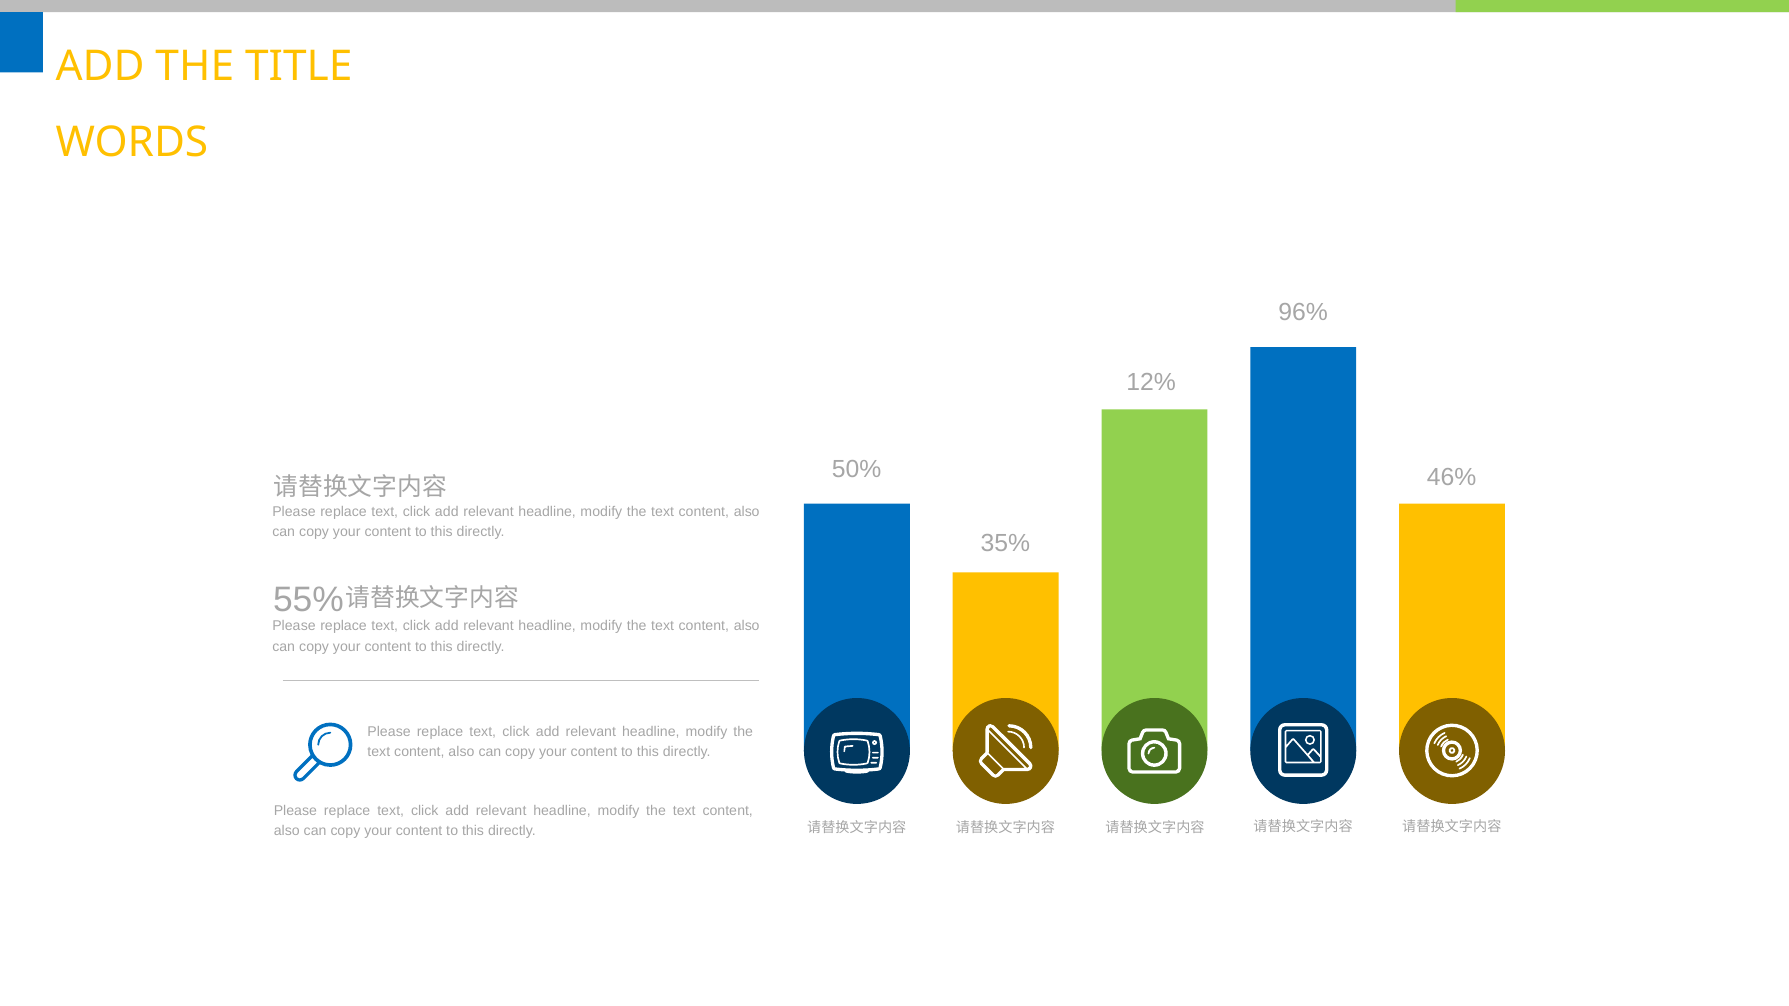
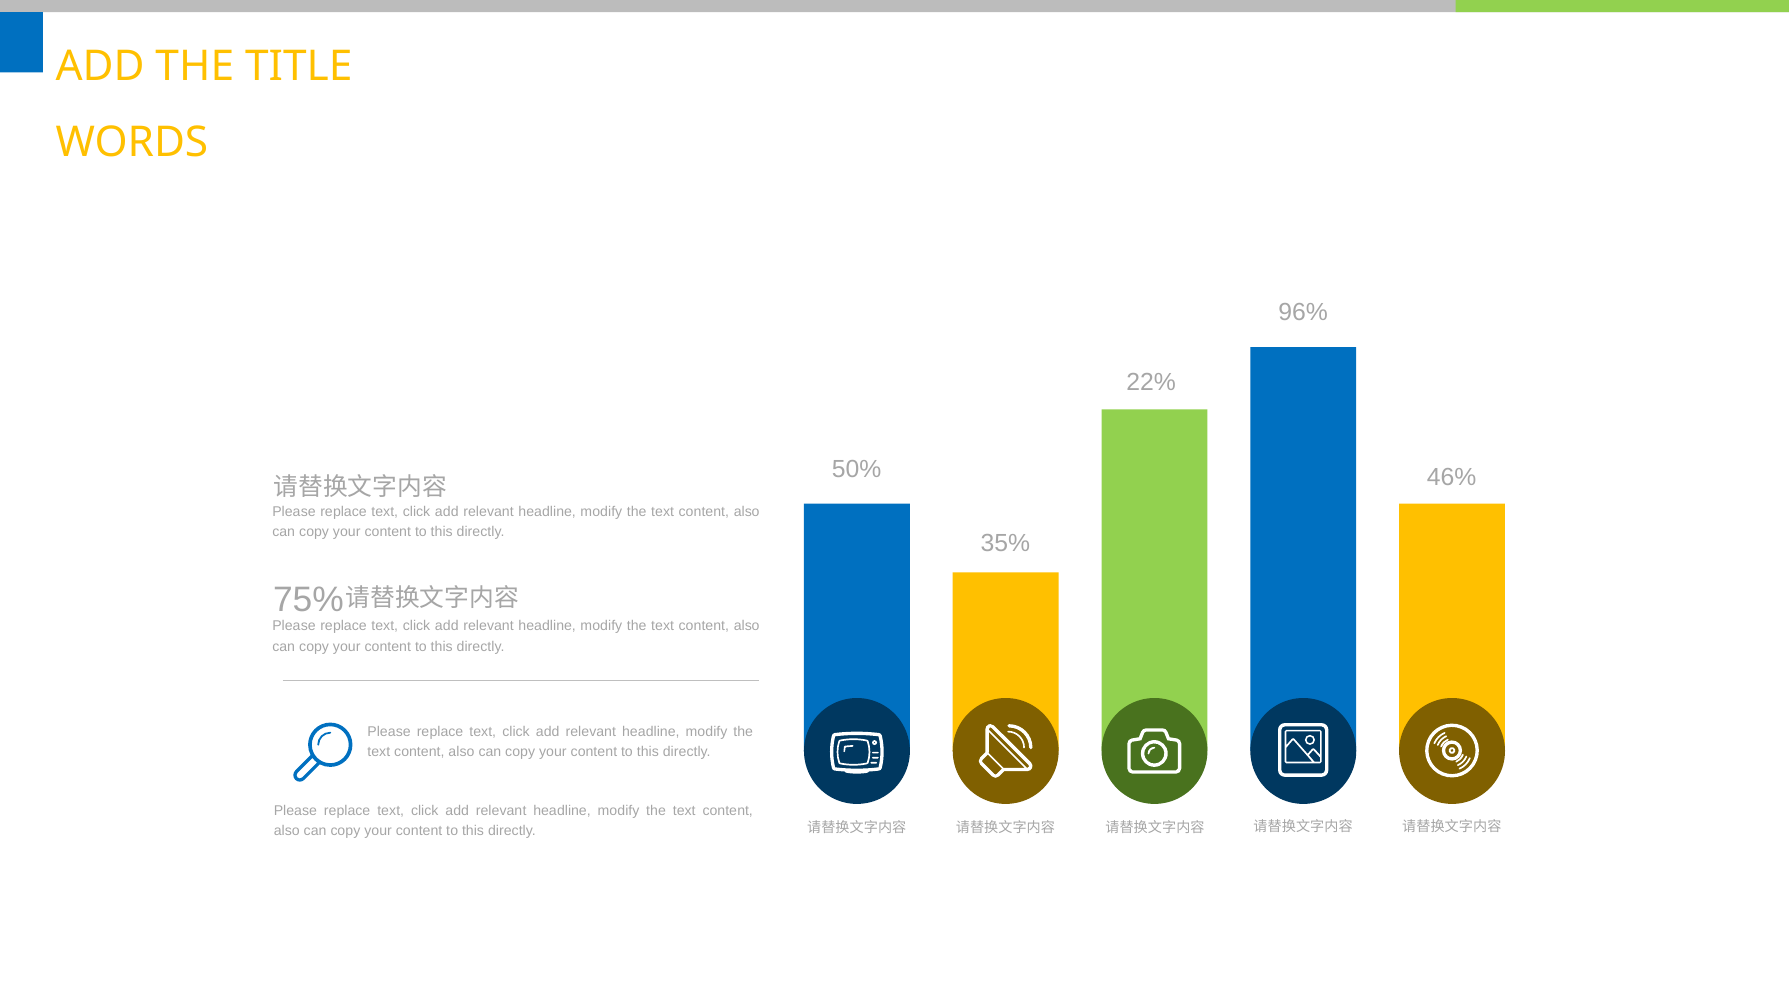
12%: 12% -> 22%
55%: 55% -> 75%
